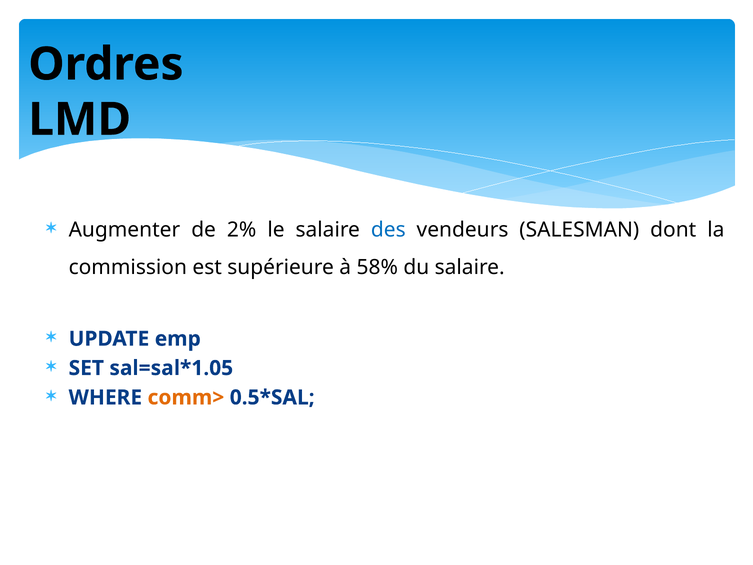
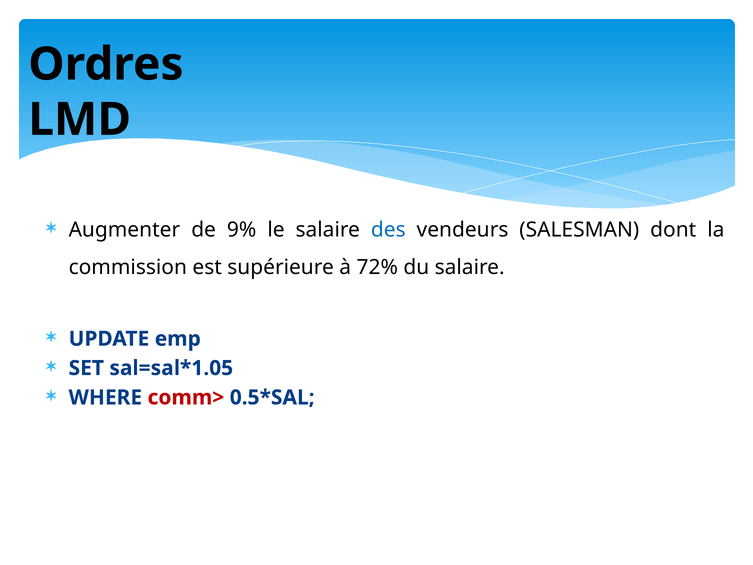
2%: 2% -> 9%
58%: 58% -> 72%
comm> colour: orange -> red
